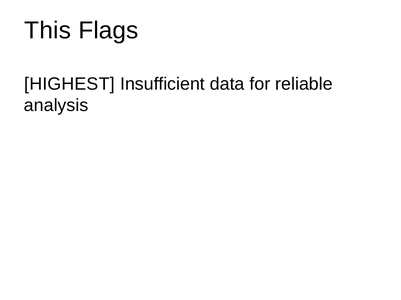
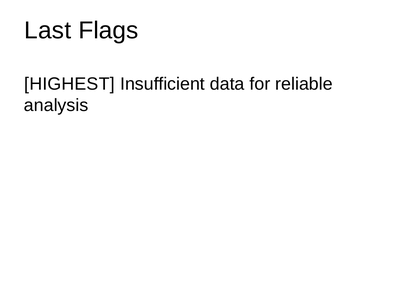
This: This -> Last
